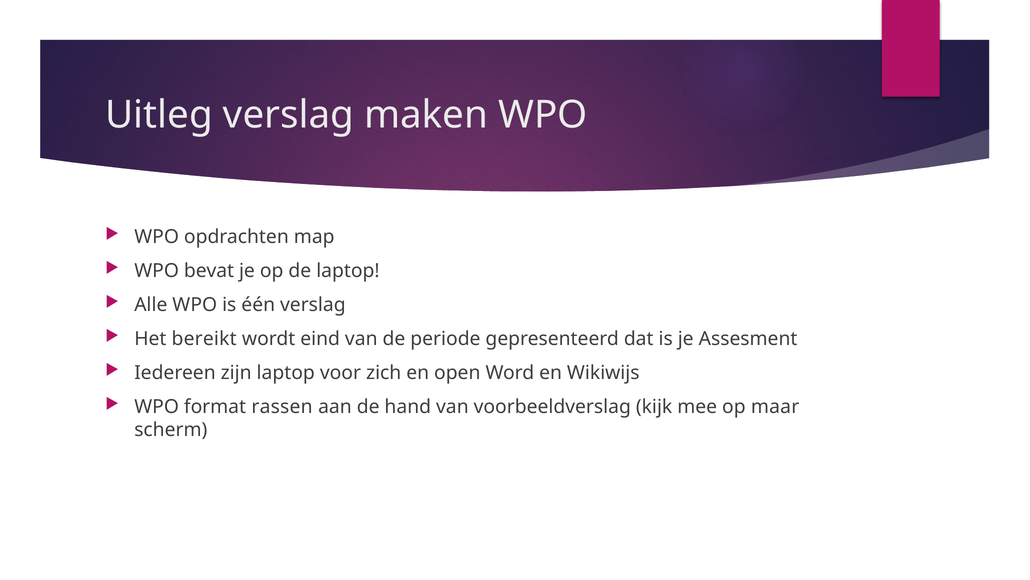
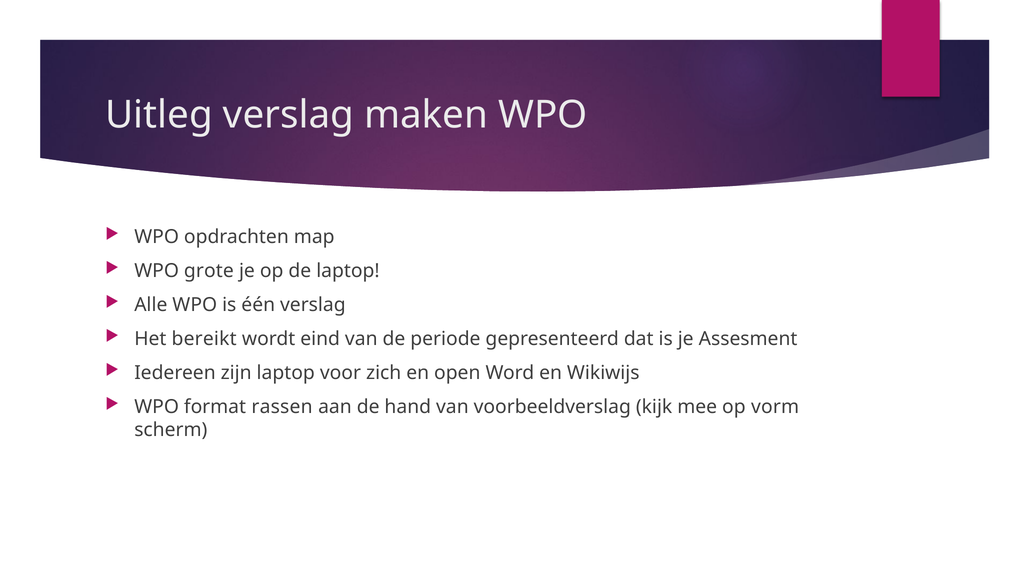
bevat: bevat -> grote
maar: maar -> vorm
